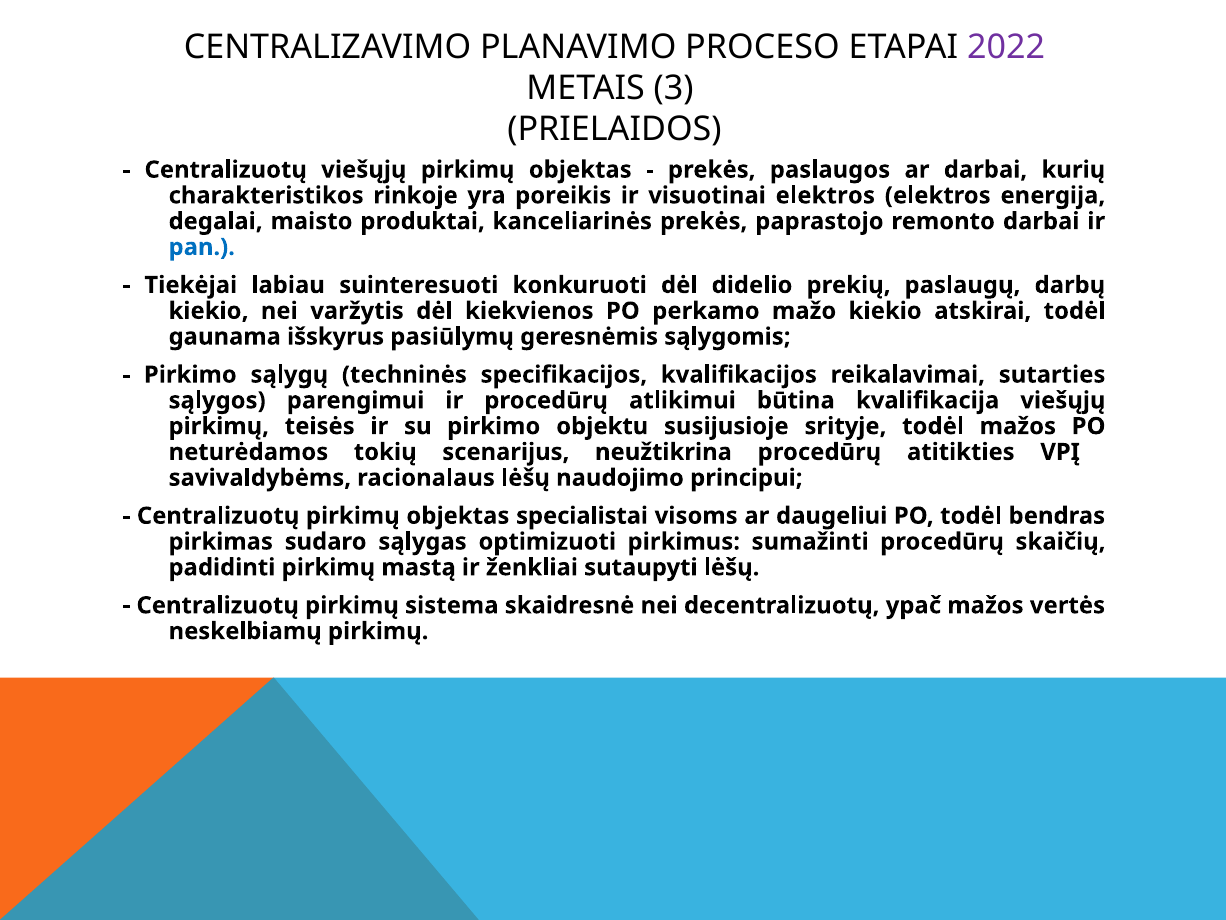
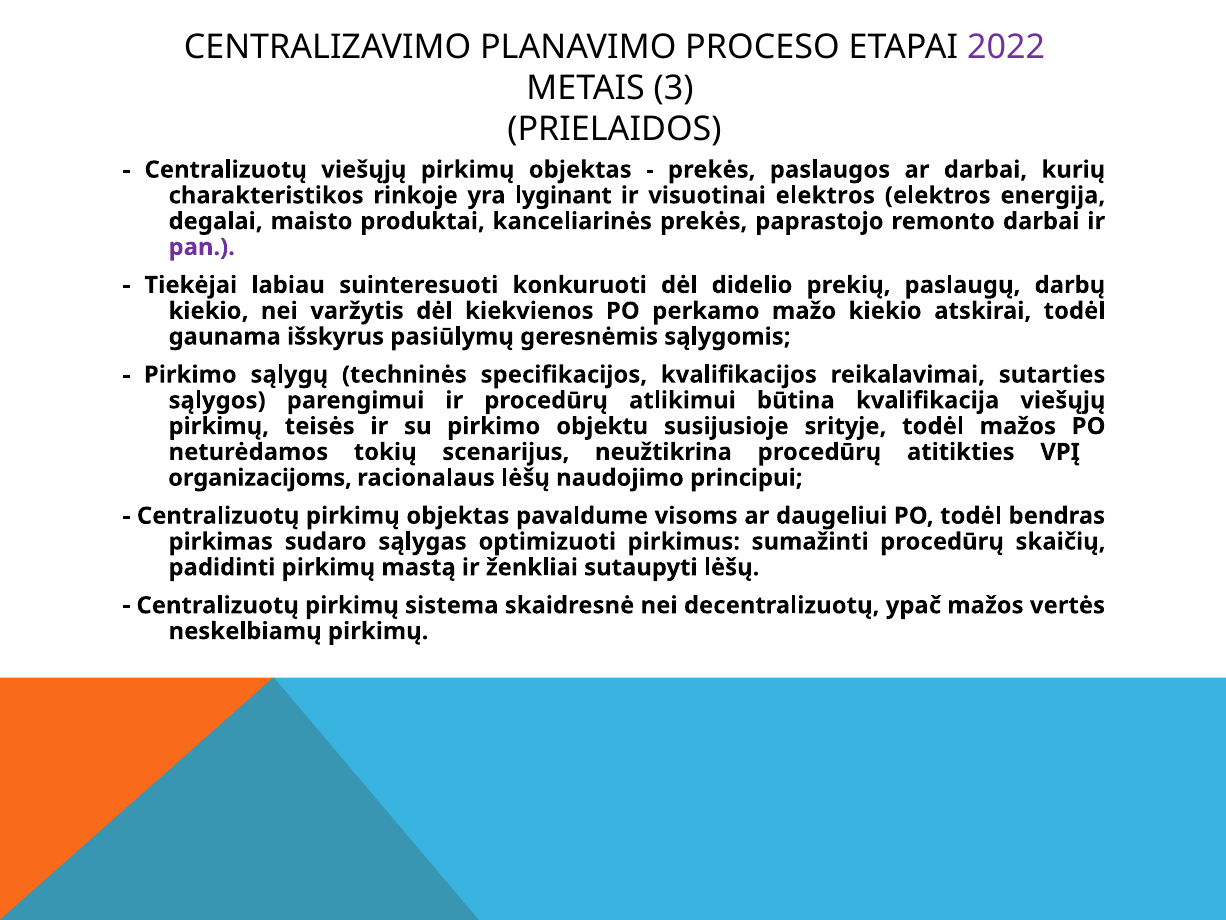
poreikis: poreikis -> lyginant
pan colour: blue -> purple
savivaldybėms: savivaldybėms -> organizacijoms
specialistai: specialistai -> pavaldume
